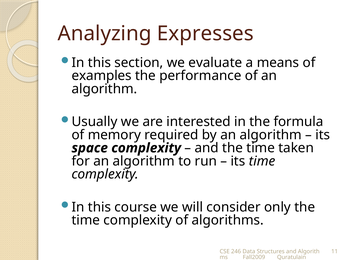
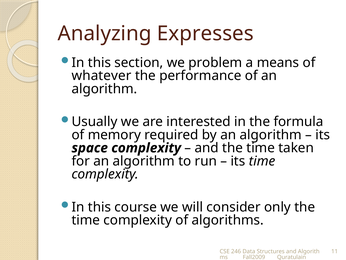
evaluate: evaluate -> problem
examples: examples -> whatever
